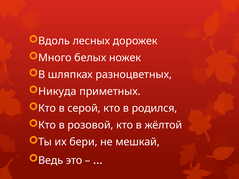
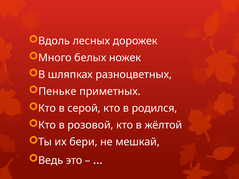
Никуда: Никуда -> Пеньке
